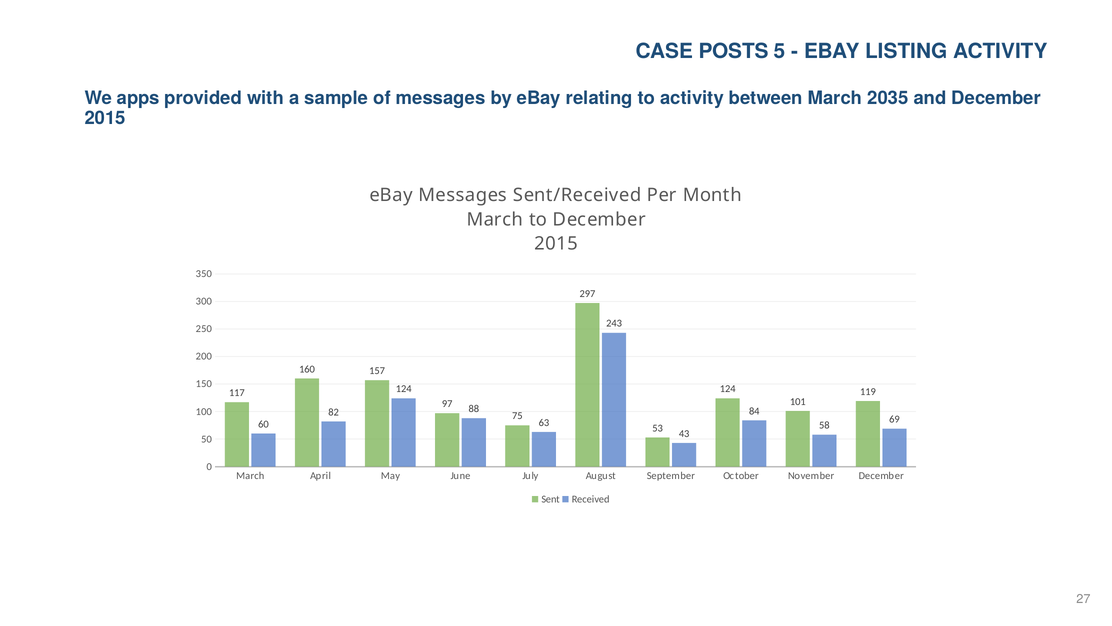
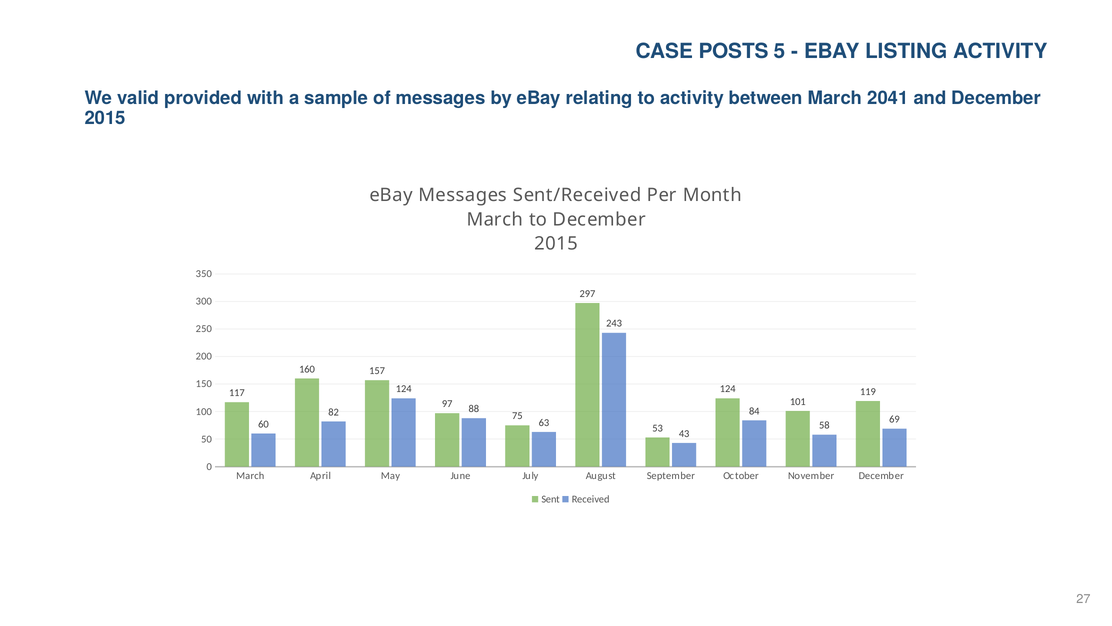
apps: apps -> valid
2035: 2035 -> 2041
